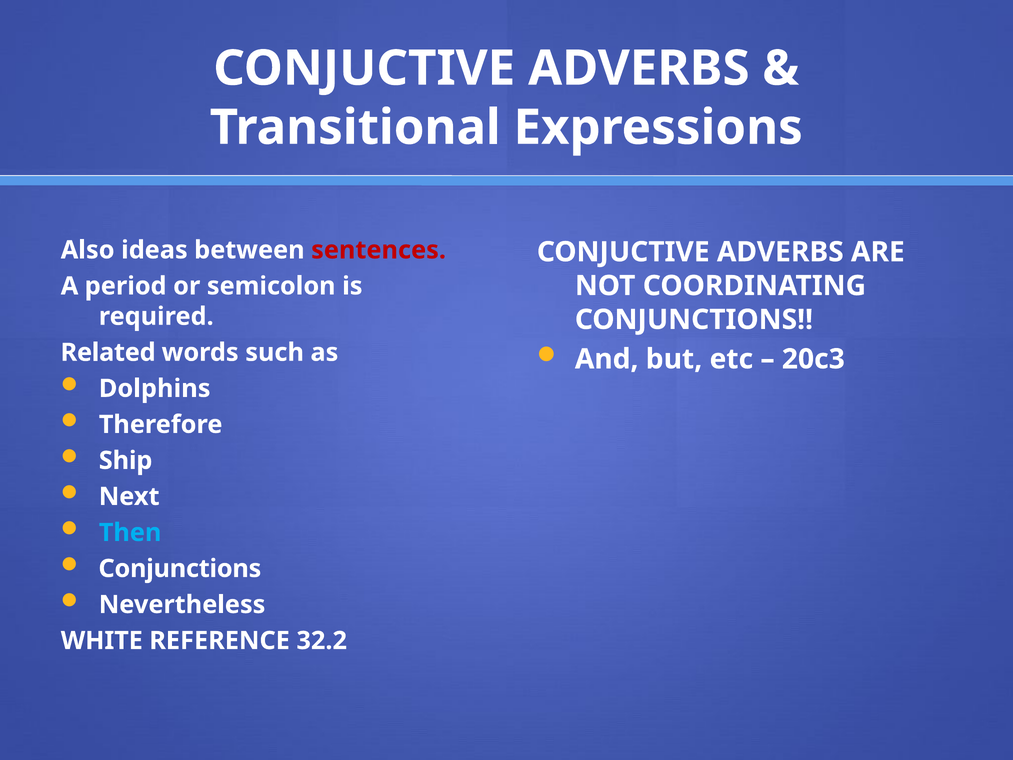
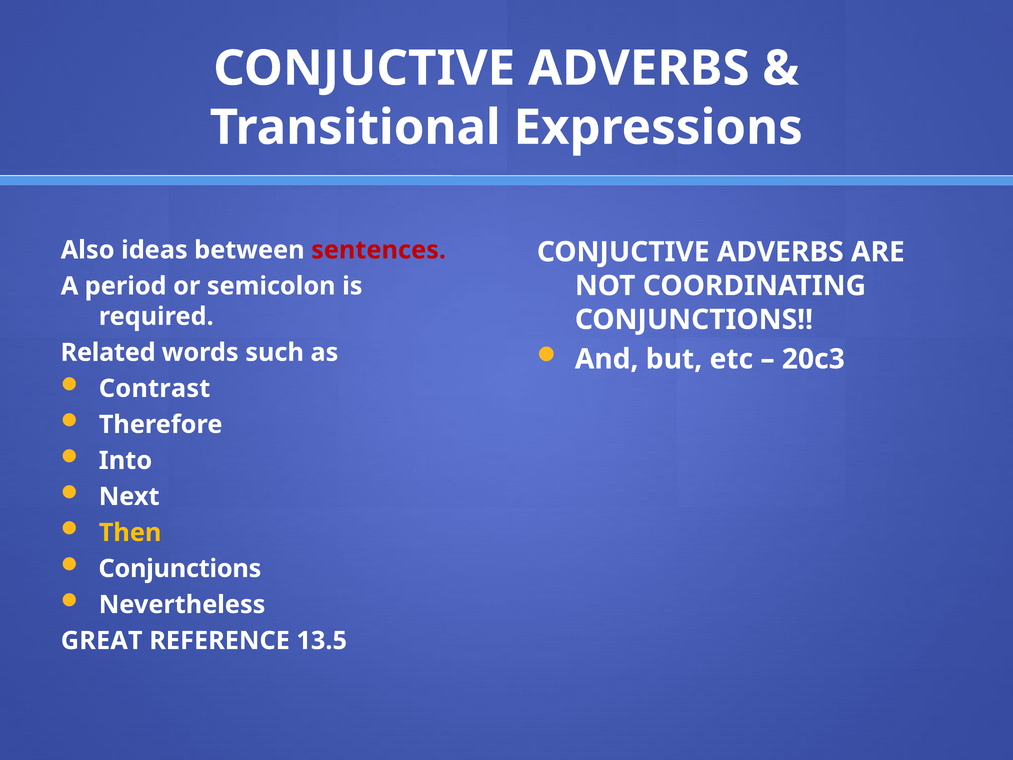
Dolphins: Dolphins -> Contrast
Ship: Ship -> Into
Then colour: light blue -> yellow
WHITE: WHITE -> GREAT
32.2: 32.2 -> 13.5
